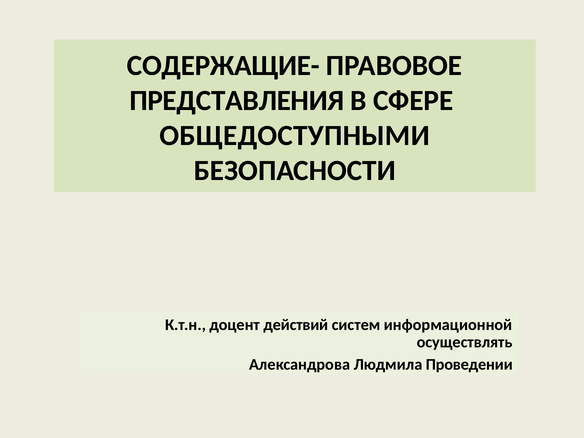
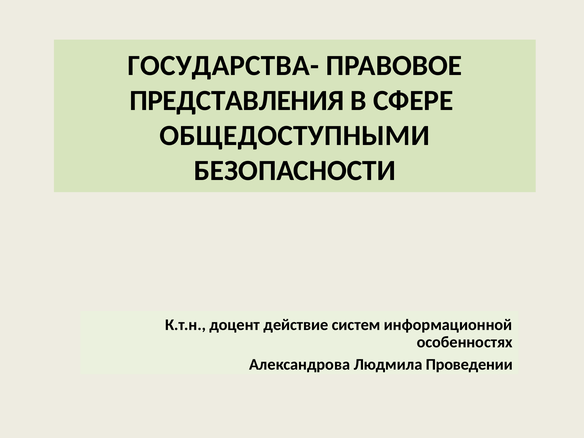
СОДЕРЖАЩИЕ-: СОДЕРЖАЩИЕ- -> ГОСУДАРСТВА-
действий: действий -> действие
осуществлять: осуществлять -> особенностях
